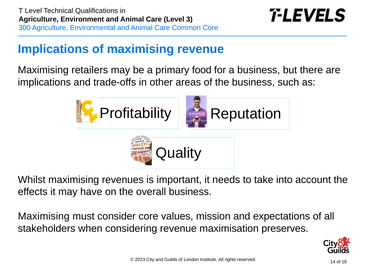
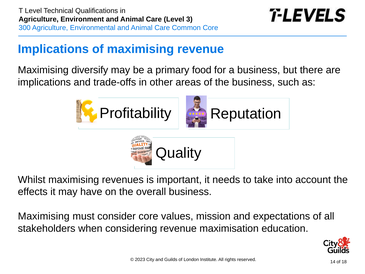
retailers: retailers -> diversify
preserves: preserves -> education
